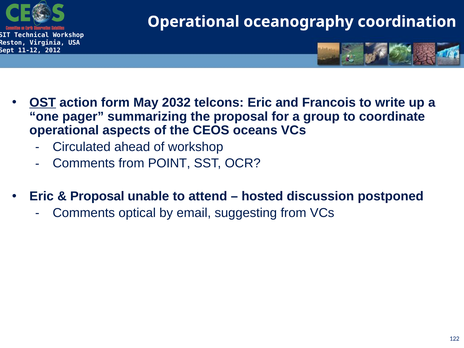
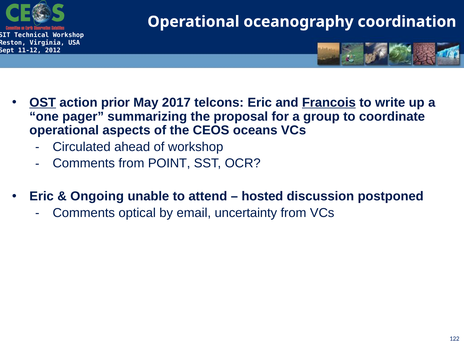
form: form -> prior
2032: 2032 -> 2017
Francois underline: none -> present
Proposal at (97, 196): Proposal -> Ongoing
suggesting: suggesting -> uncertainty
